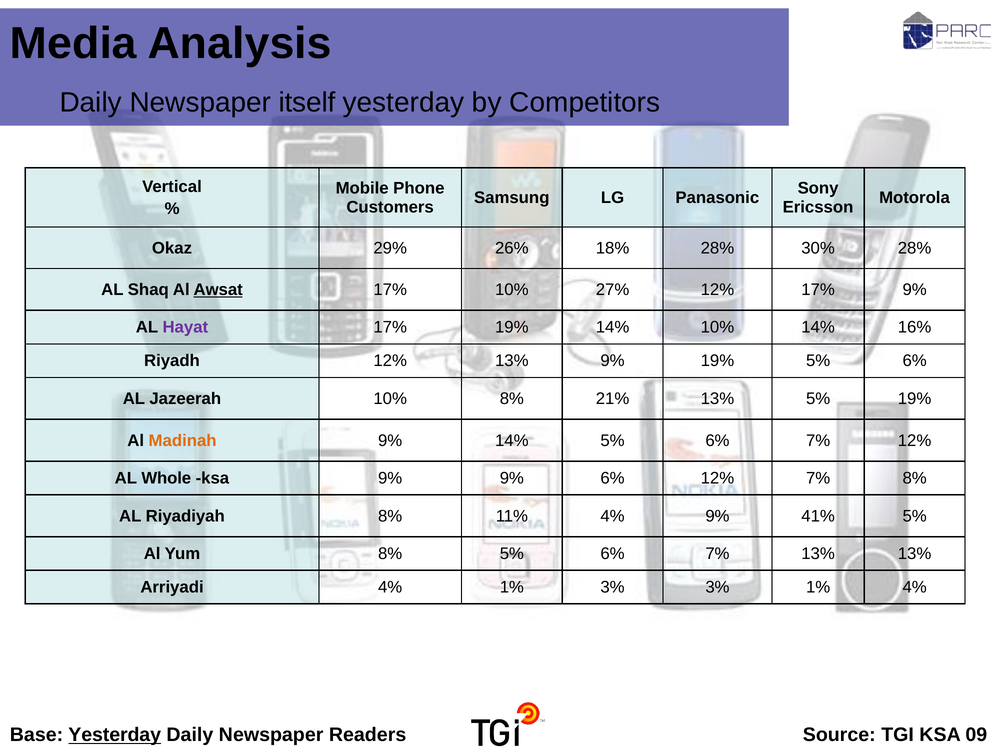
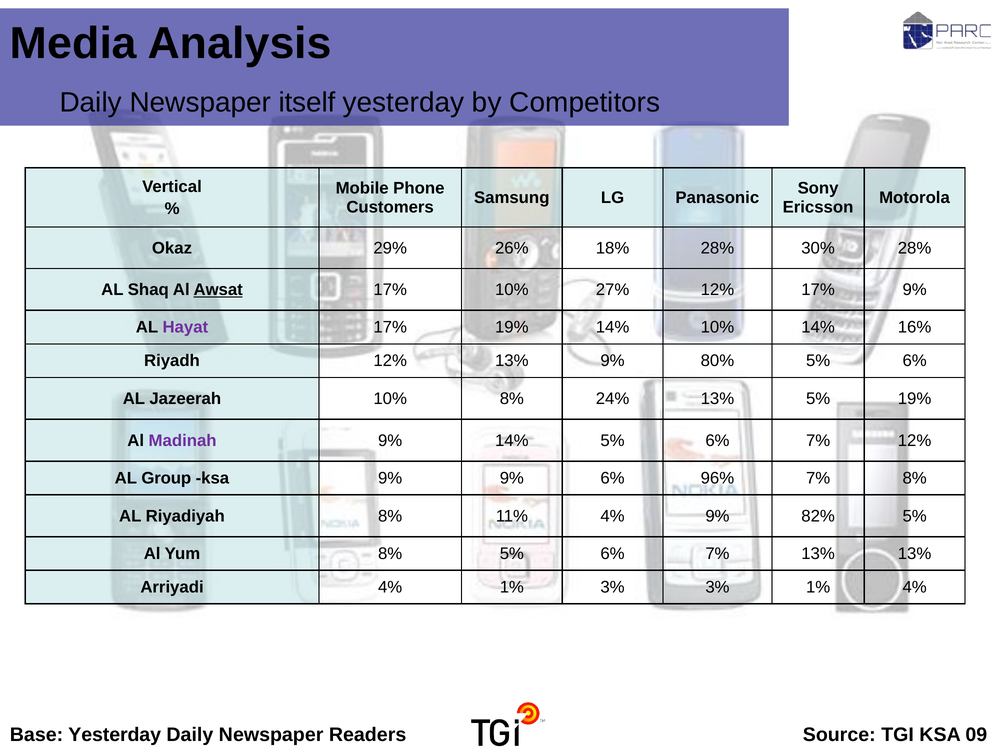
9% 19%: 19% -> 80%
21%: 21% -> 24%
Madinah colour: orange -> purple
Whole: Whole -> Group
6% 12%: 12% -> 96%
41%: 41% -> 82%
Yesterday at (115, 735) underline: present -> none
